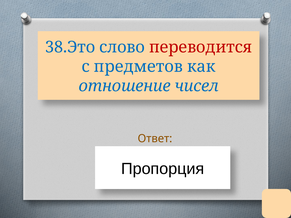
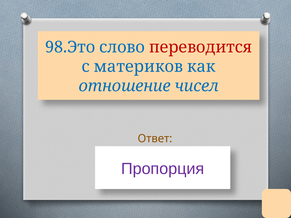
38.Это: 38.Это -> 98.Это
предметов: предметов -> материков
Пропорция colour: black -> purple
